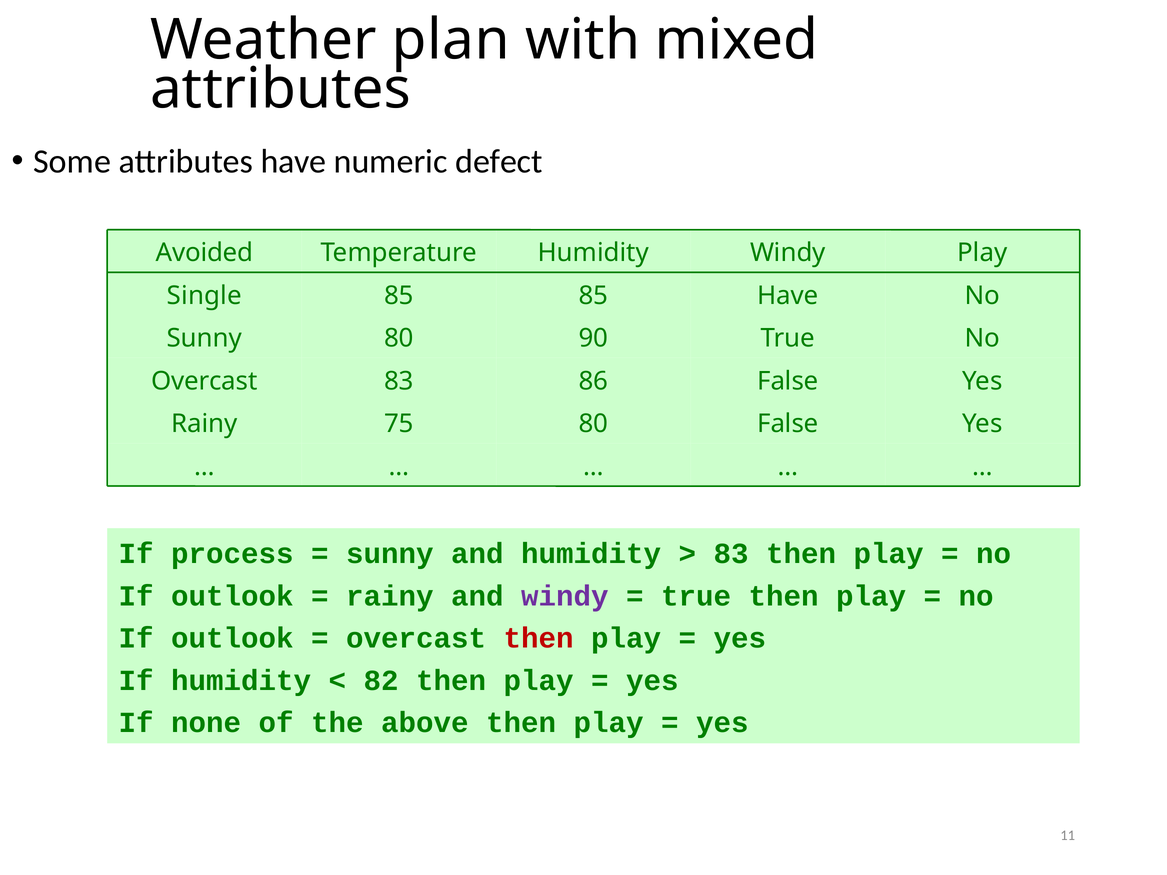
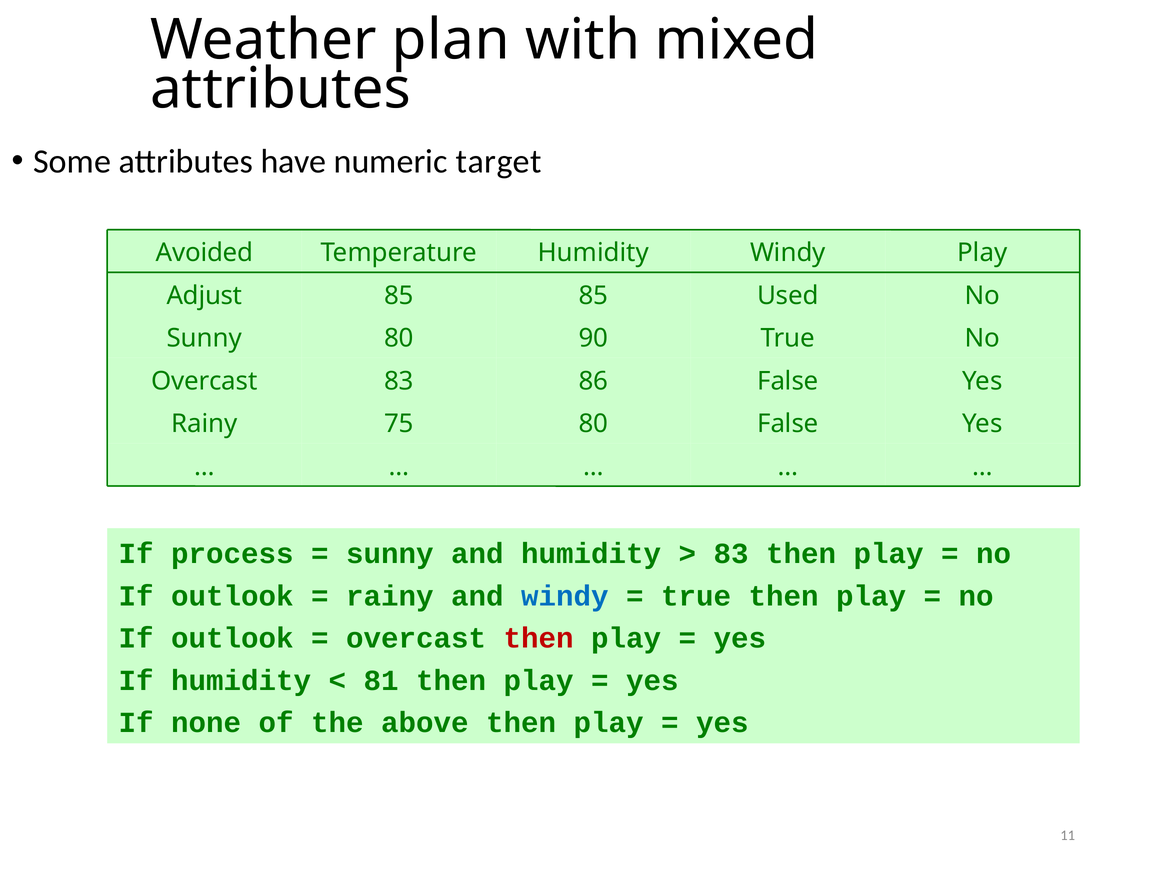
defect: defect -> target
Single: Single -> Adjust
Have at (788, 296): Have -> Used
windy at (565, 596) colour: purple -> blue
82: 82 -> 81
